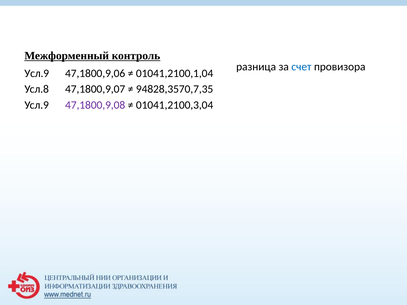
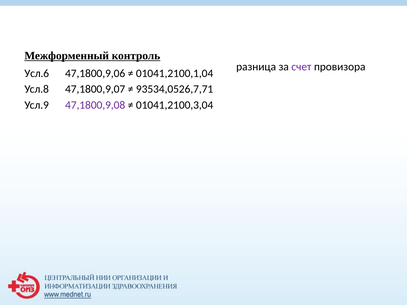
счет colour: blue -> purple
Усл.9 at (37, 73): Усл.9 -> Усл.6
94828,3570,7,35: 94828,3570,7,35 -> 93534,0526,7,71
